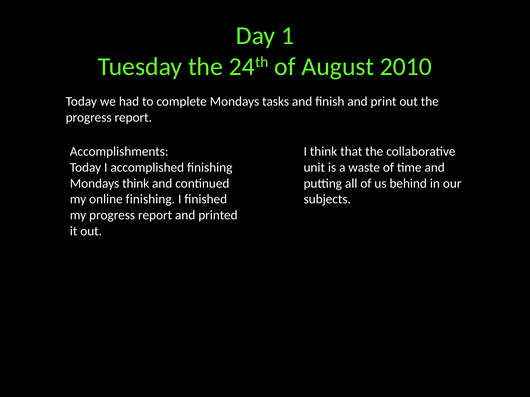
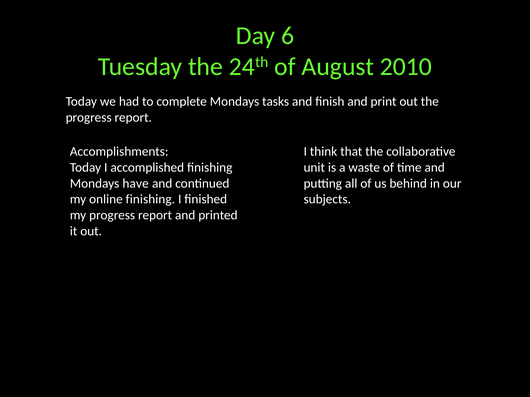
1: 1 -> 6
Mondays think: think -> have
